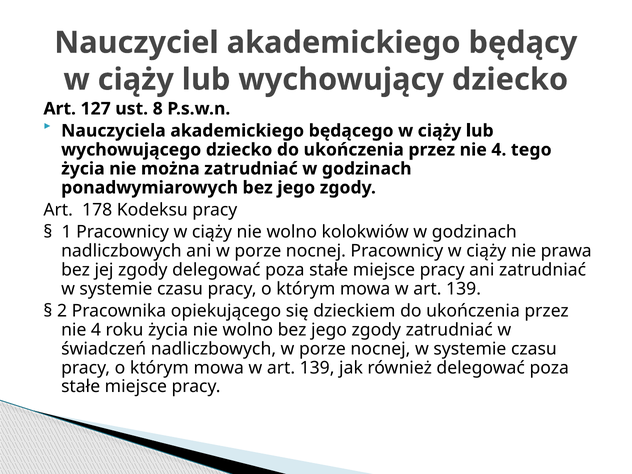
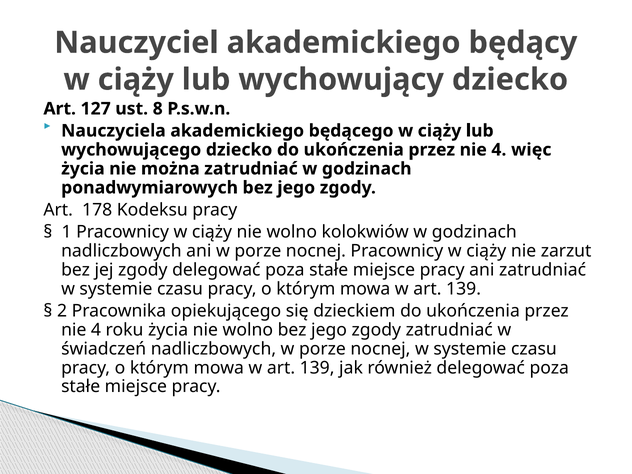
tego: tego -> więc
prawa: prawa -> zarzut
